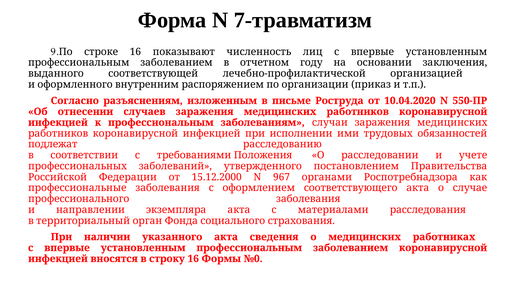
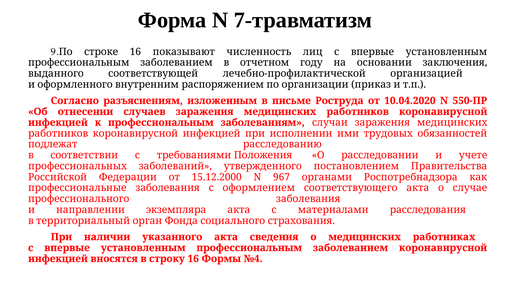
№0: №0 -> №4
